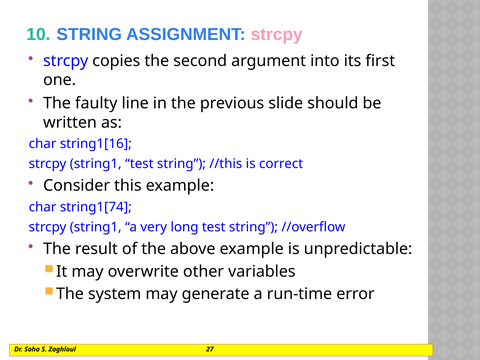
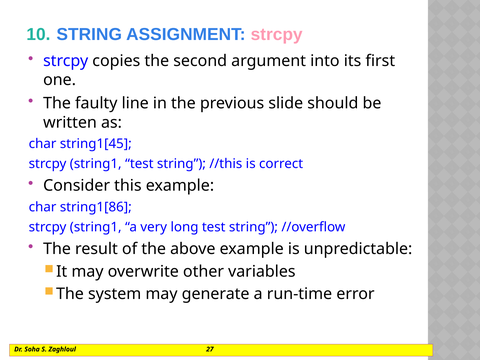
string1[16: string1[16 -> string1[45
string1[74: string1[74 -> string1[86
